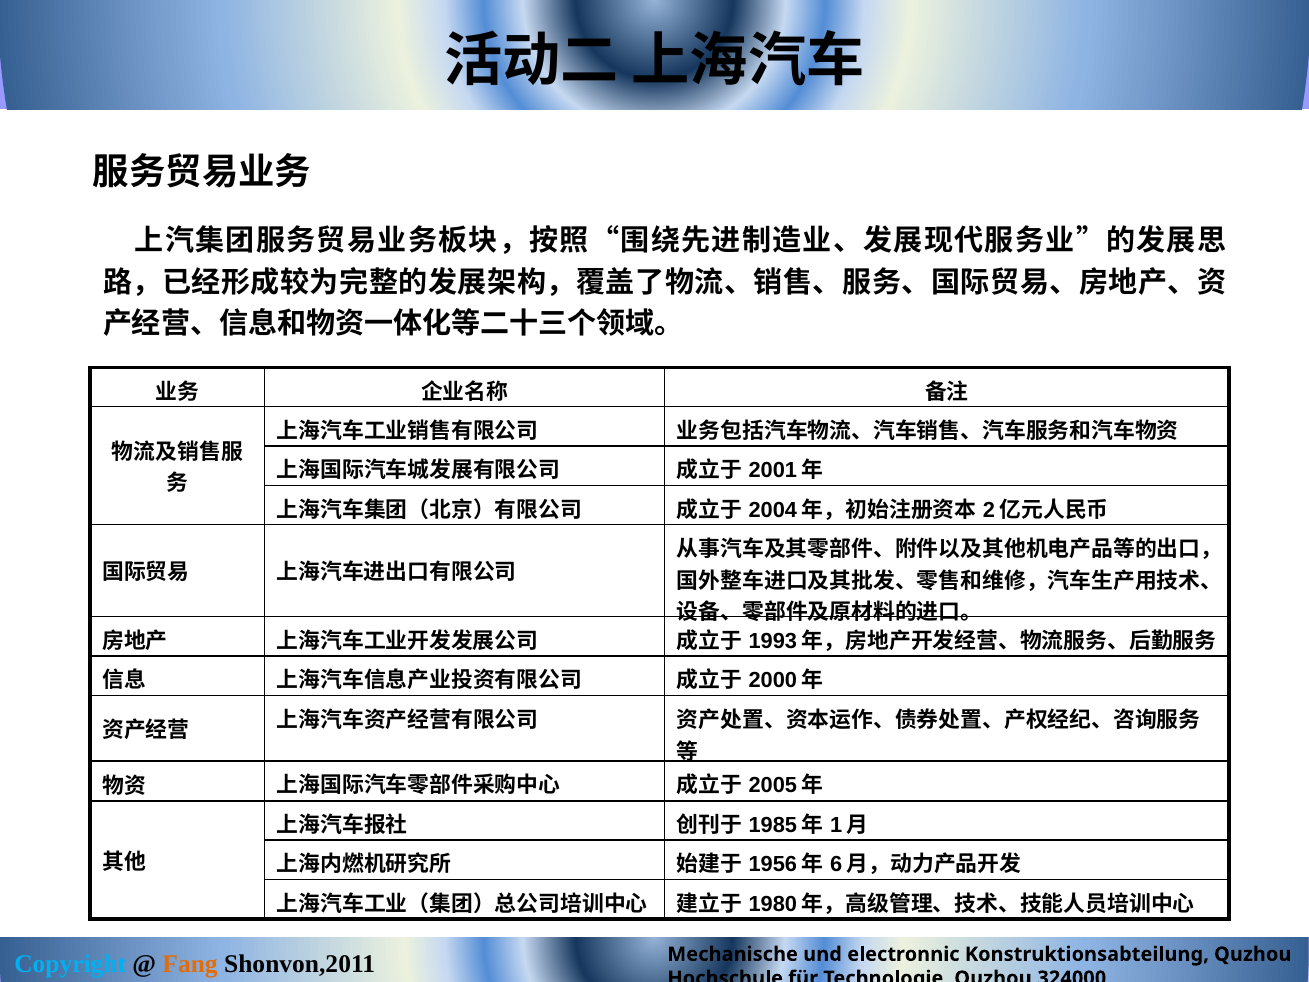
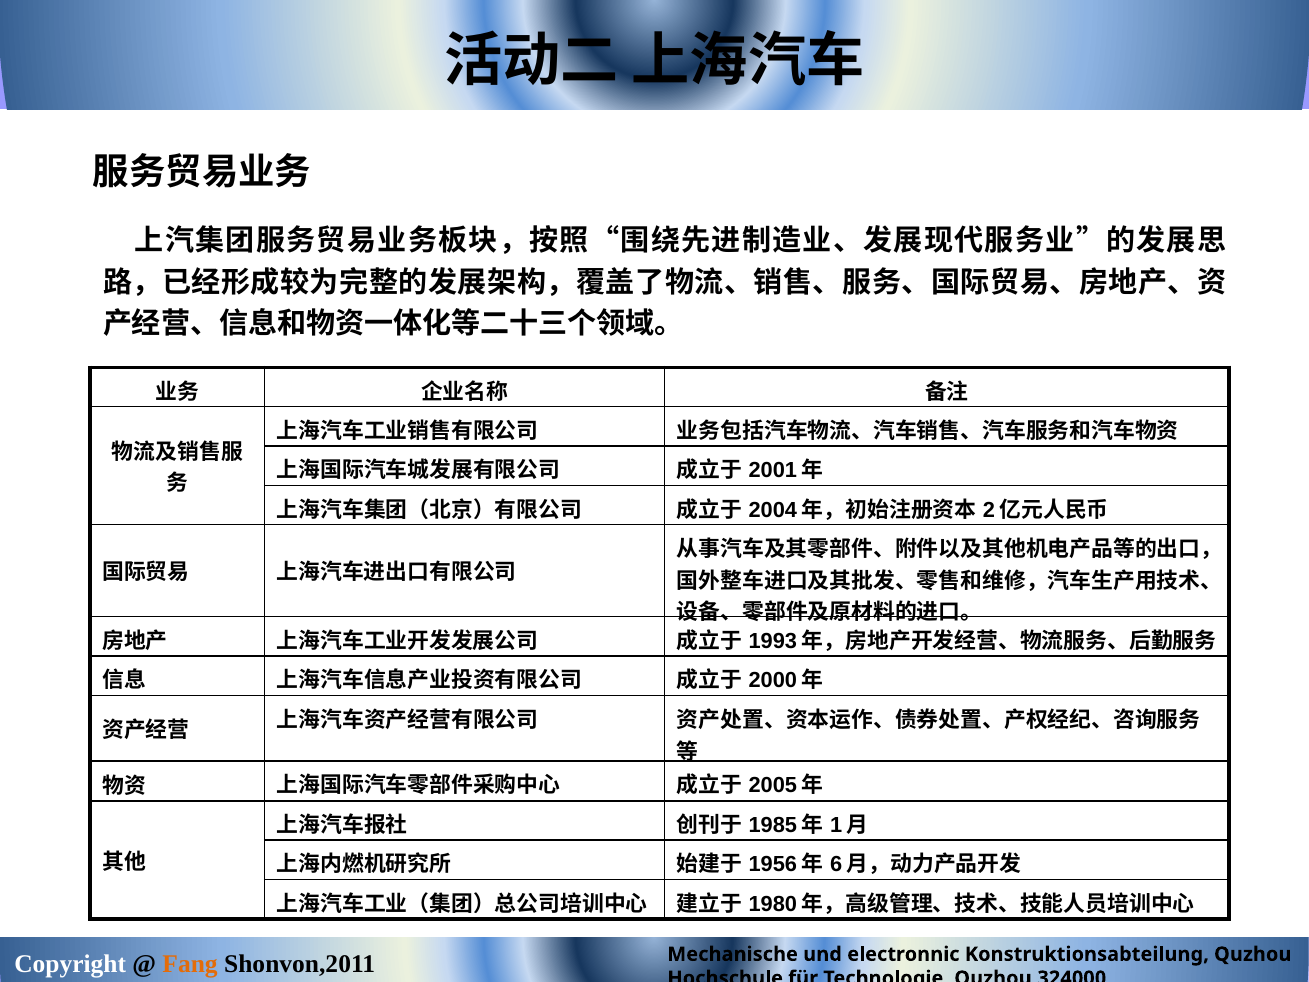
Copyright colour: light blue -> white
